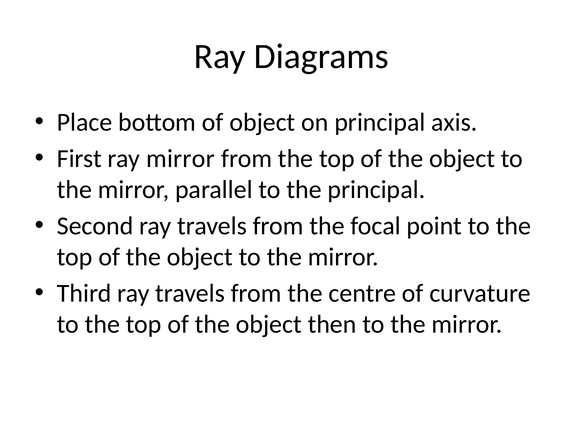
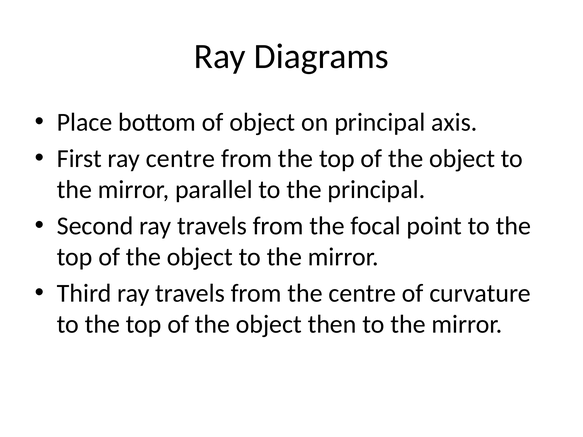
ray mirror: mirror -> centre
